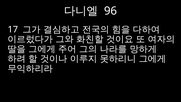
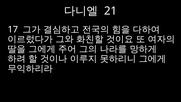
96: 96 -> 21
